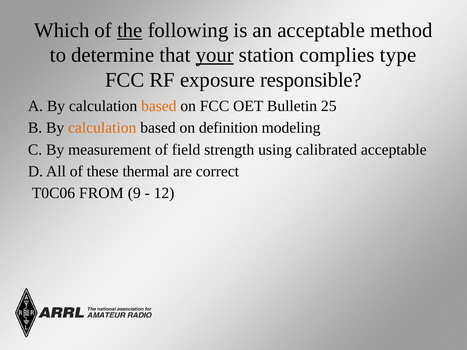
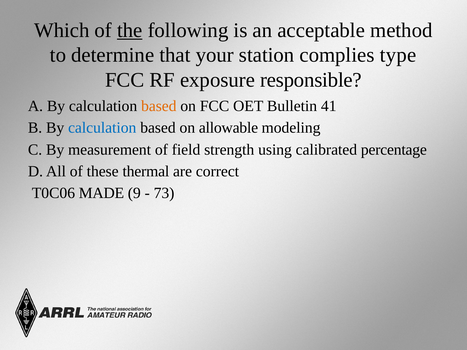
your underline: present -> none
25: 25 -> 41
calculation at (102, 128) colour: orange -> blue
definition: definition -> allowable
calibrated acceptable: acceptable -> percentage
FROM: FROM -> MADE
12: 12 -> 73
